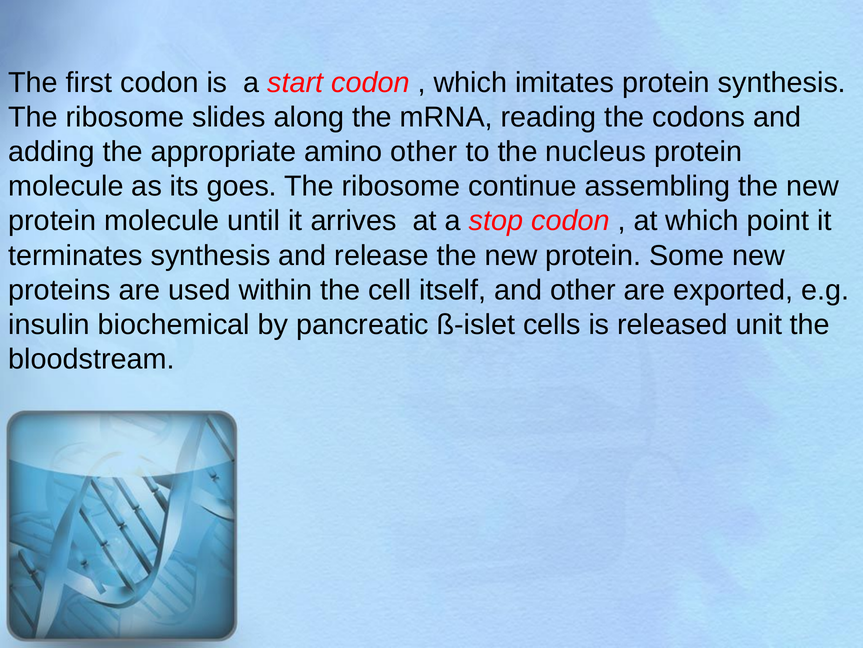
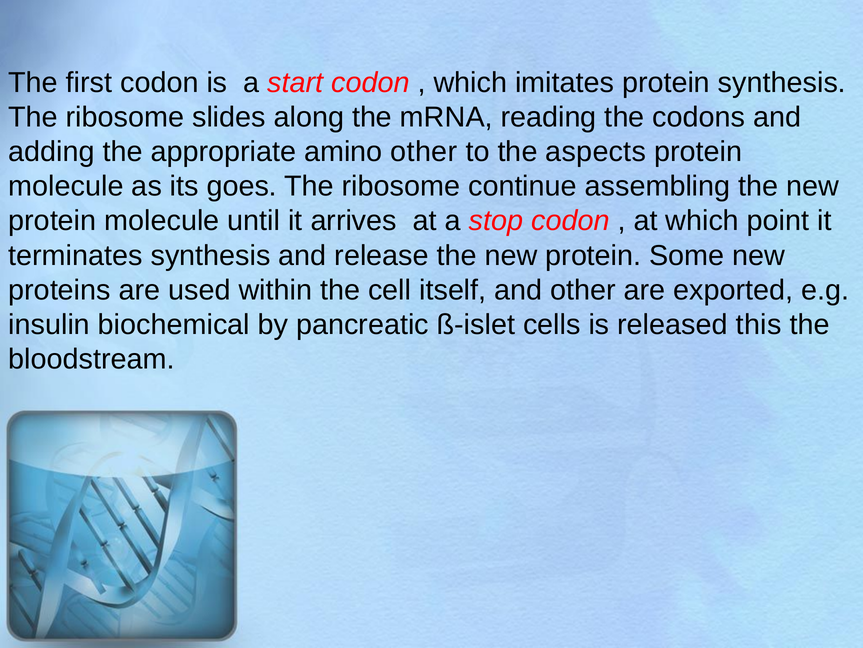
nucleus: nucleus -> aspects
unit: unit -> this
